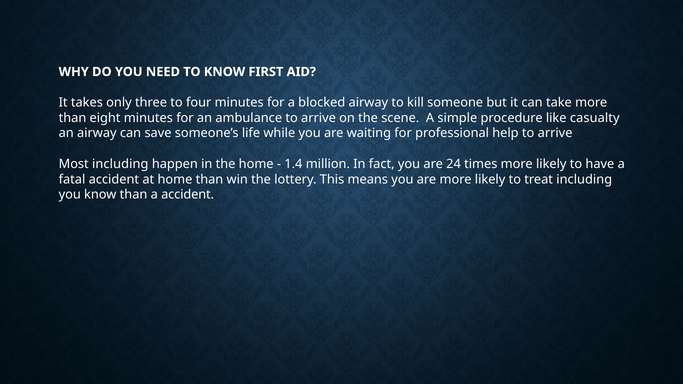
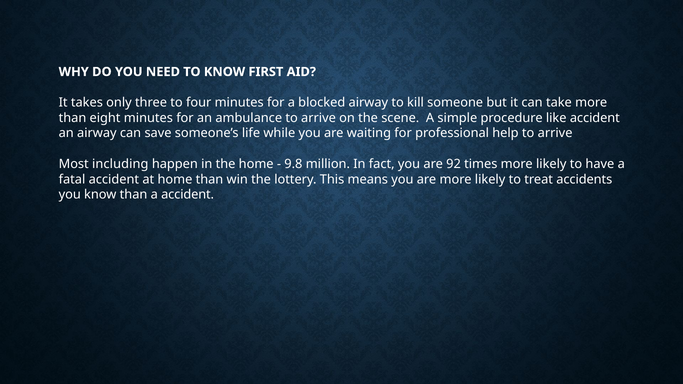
like casualty: casualty -> accident
1.4: 1.4 -> 9.8
24: 24 -> 92
treat including: including -> accidents
